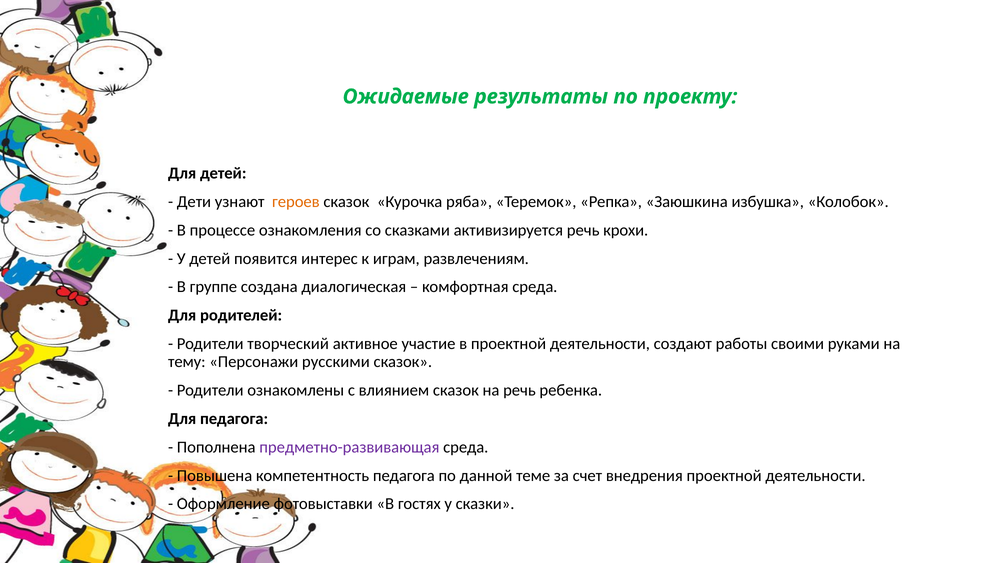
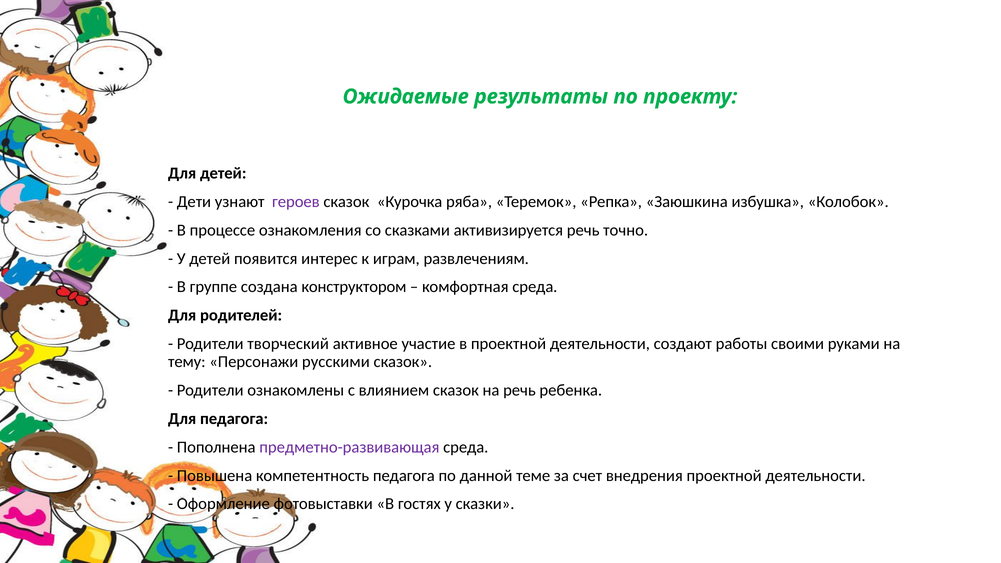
героев colour: orange -> purple
крохи: крохи -> точно
диалогическая: диалогическая -> конструктором
